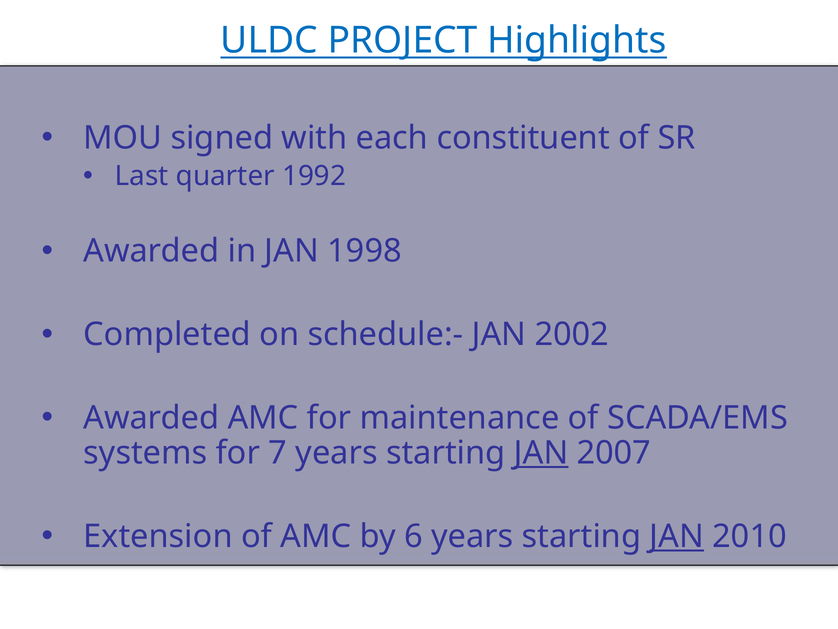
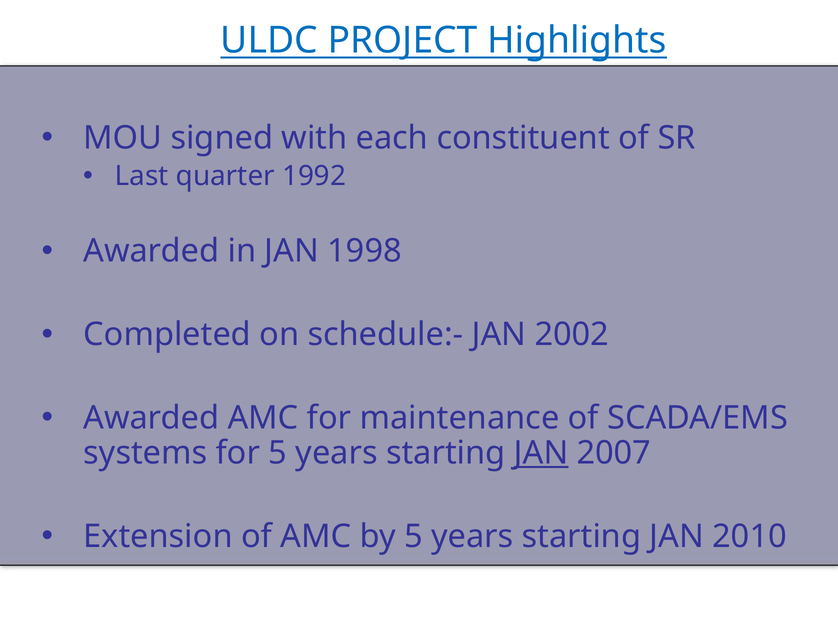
for 7: 7 -> 5
by 6: 6 -> 5
JAN at (677, 536) underline: present -> none
